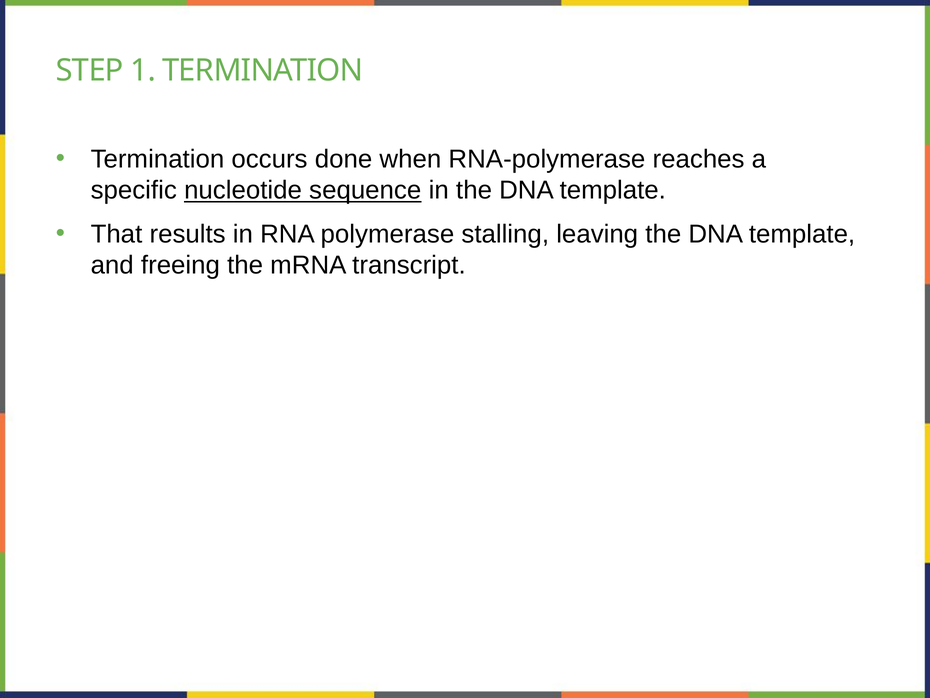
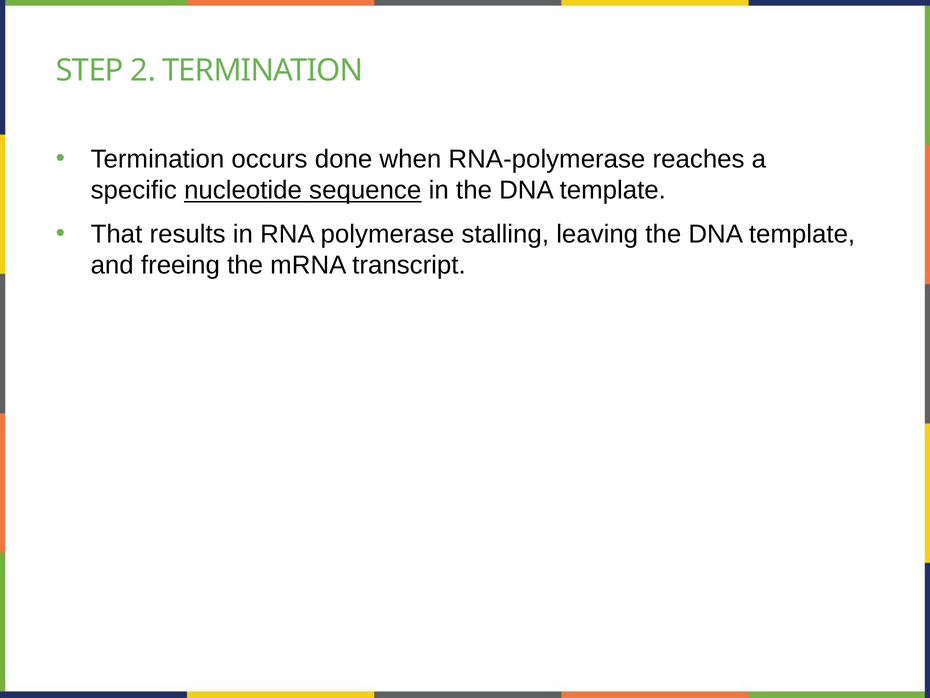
1: 1 -> 2
